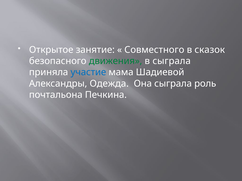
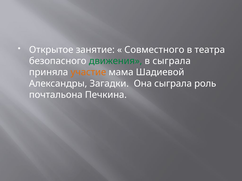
сказок: сказок -> театра
участие colour: blue -> orange
Одежда: Одежда -> Загадки
